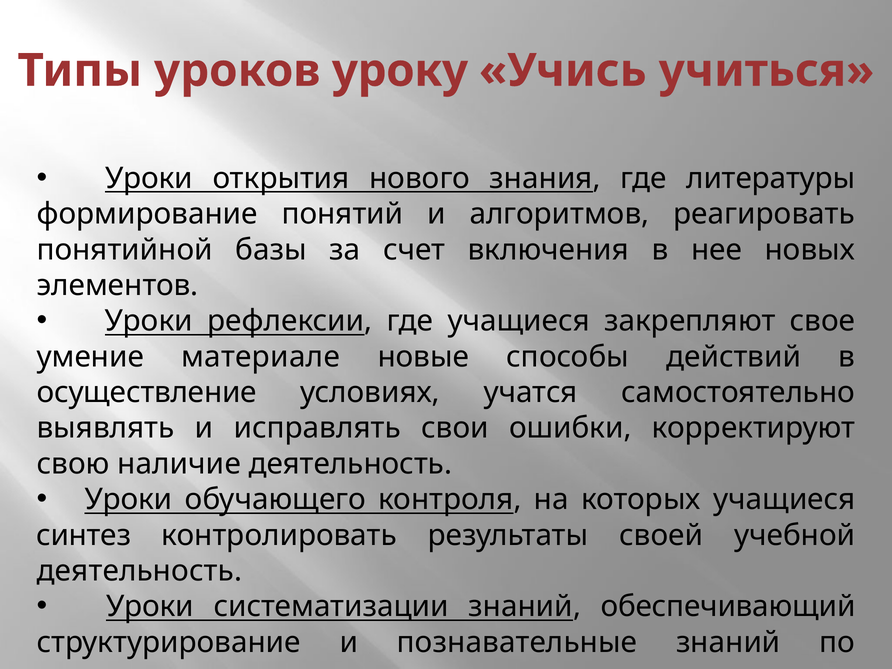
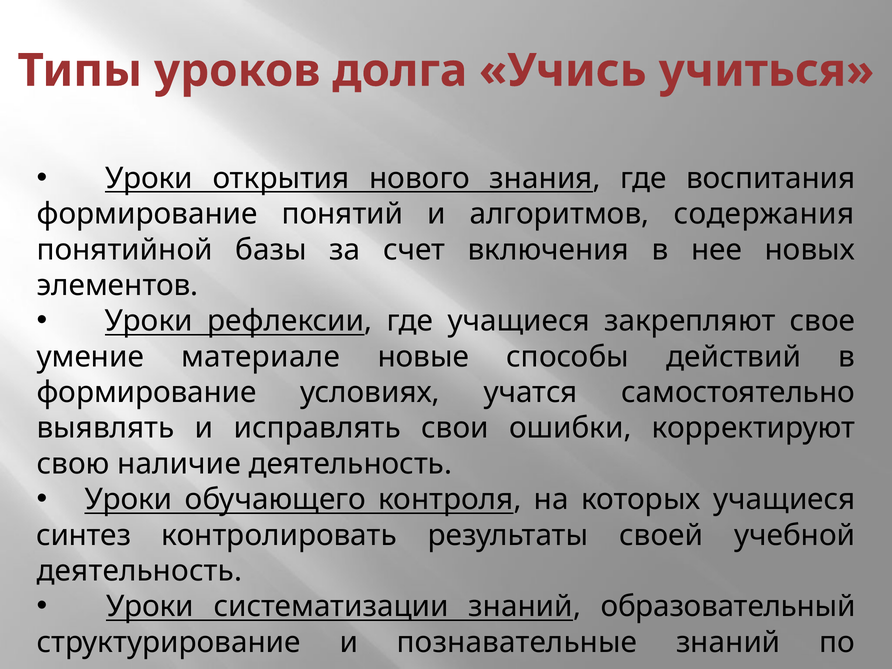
уроку: уроку -> долга
литературы: литературы -> воспитания
реагировать: реагировать -> содержания
осуществление at (147, 392): осуществление -> формирование
обеспечивающий: обеспечивающий -> образовательный
